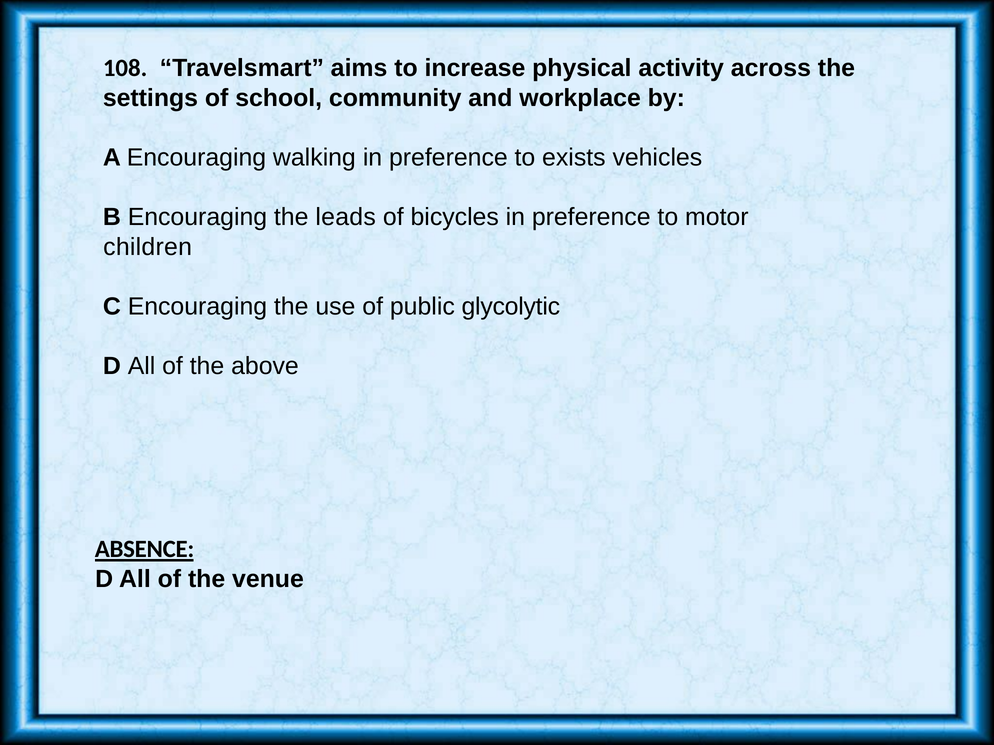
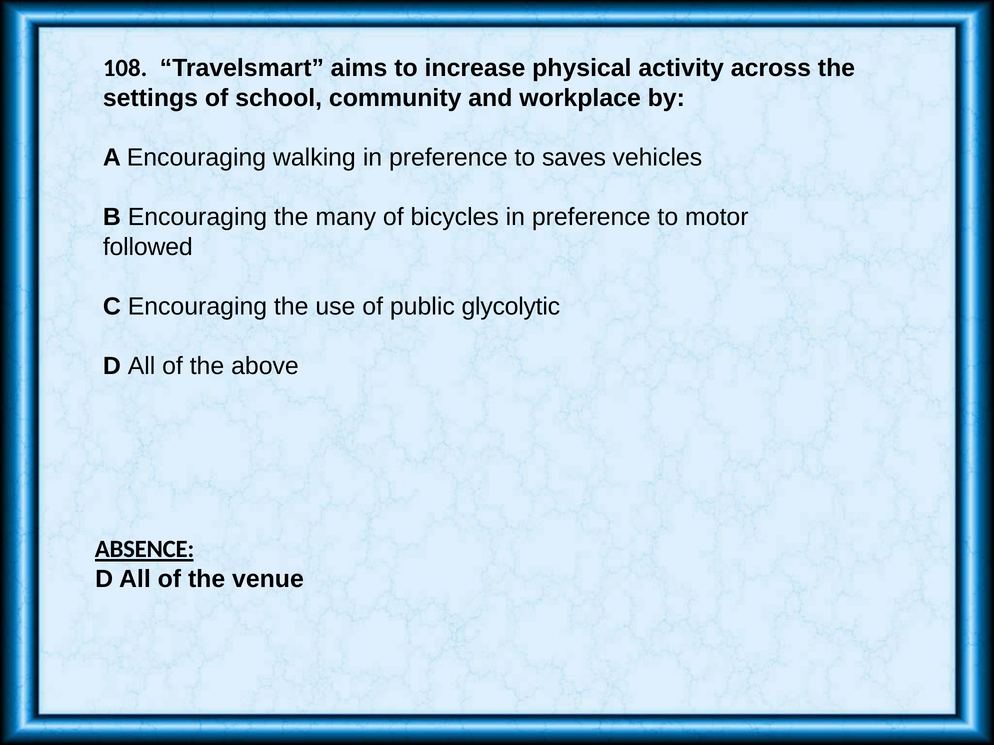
exists: exists -> saves
leads: leads -> many
children: children -> followed
